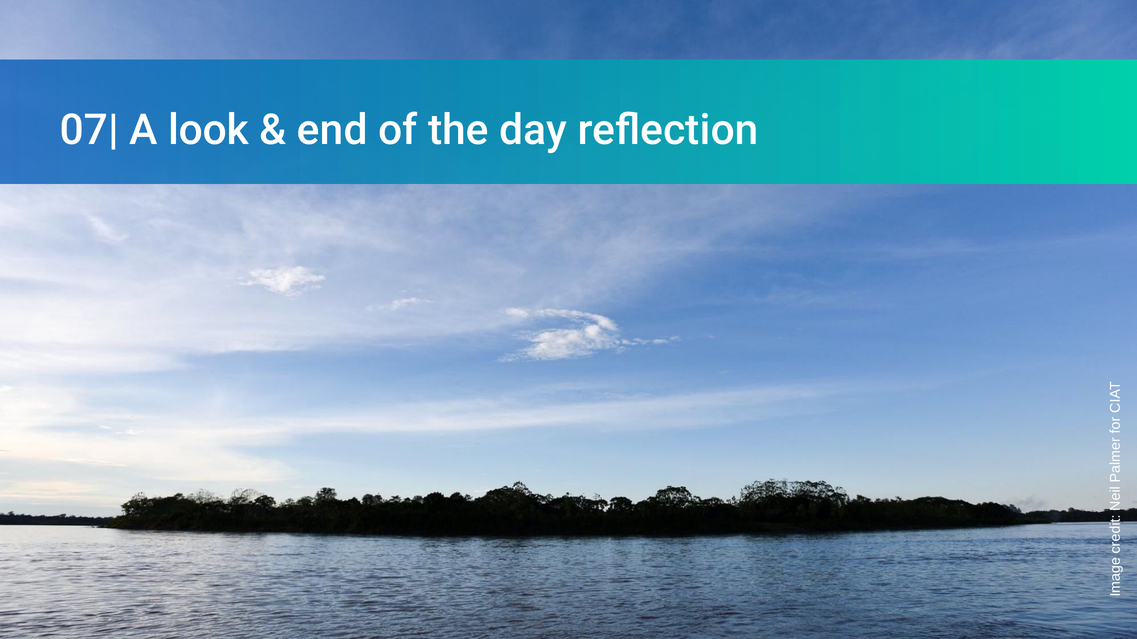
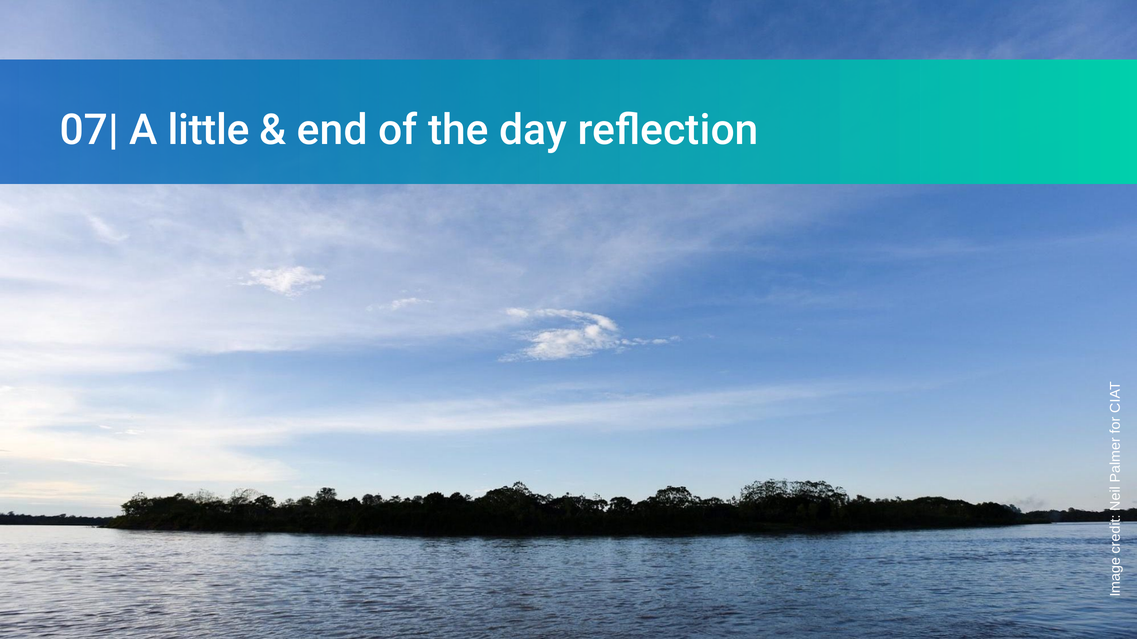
look: look -> little
